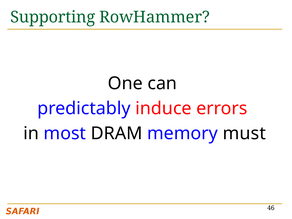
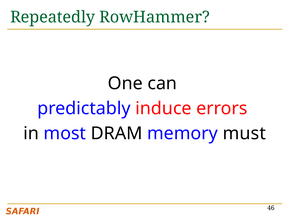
Supporting: Supporting -> Repeatedly
